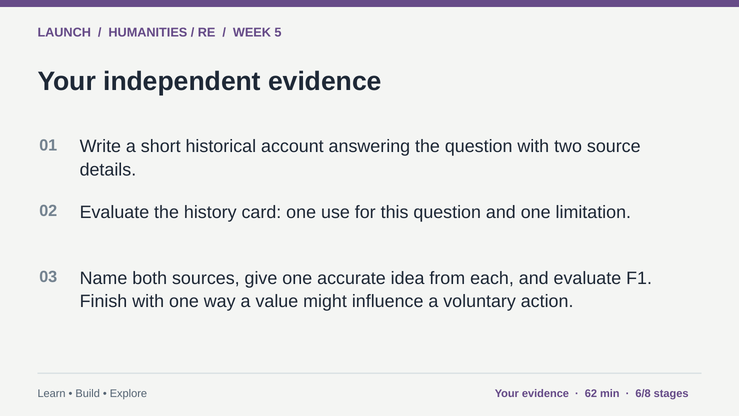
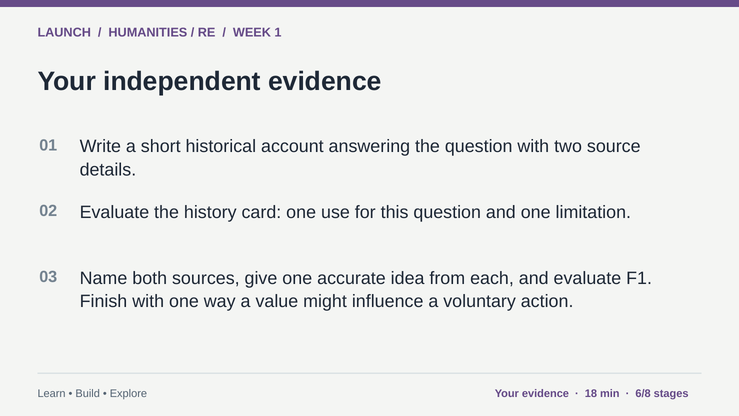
5: 5 -> 1
62: 62 -> 18
